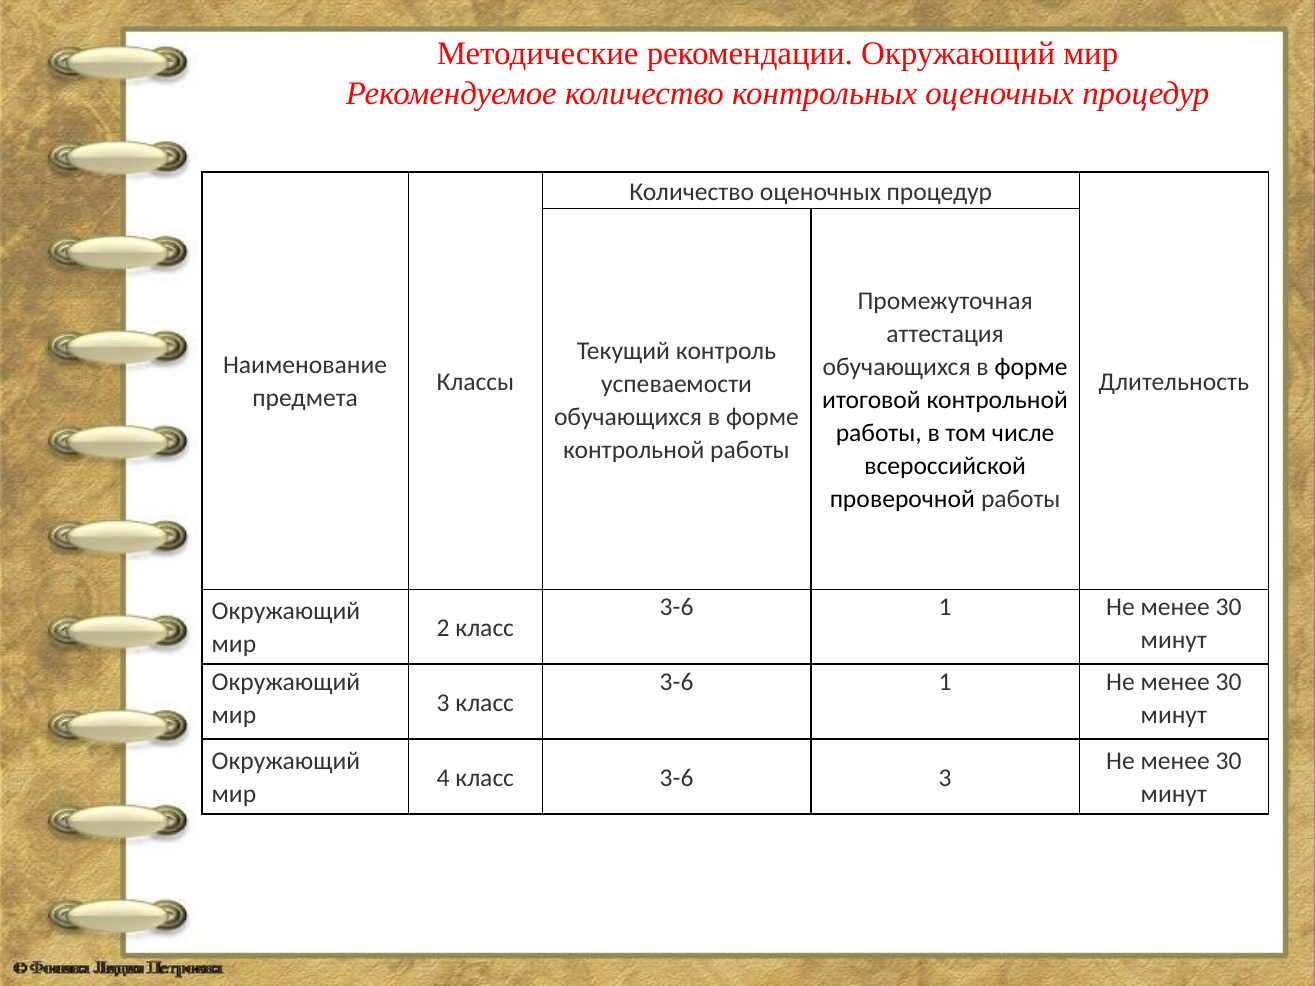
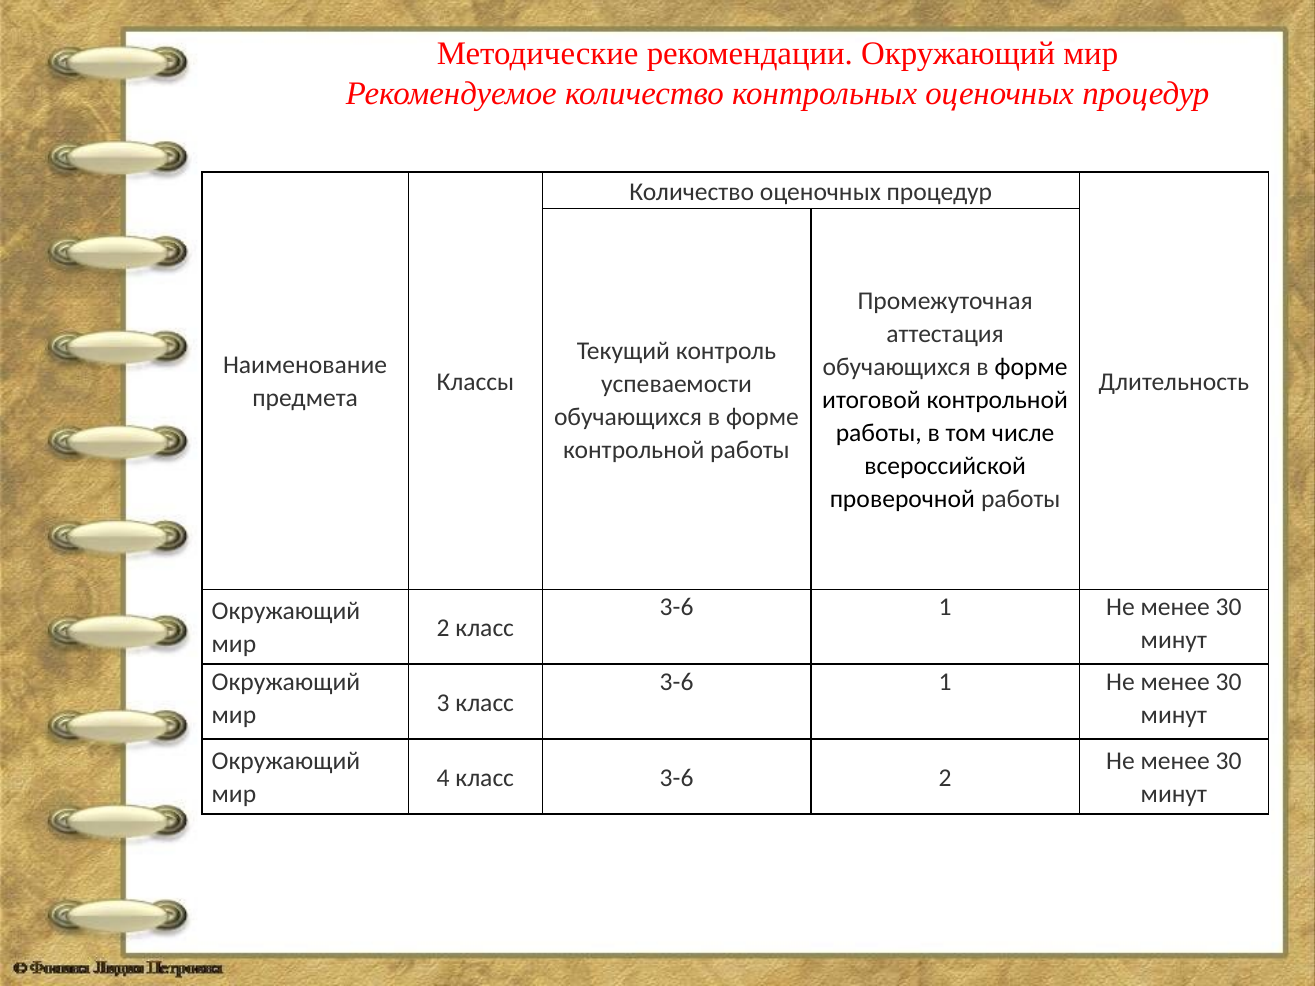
3-6 3: 3 -> 2
